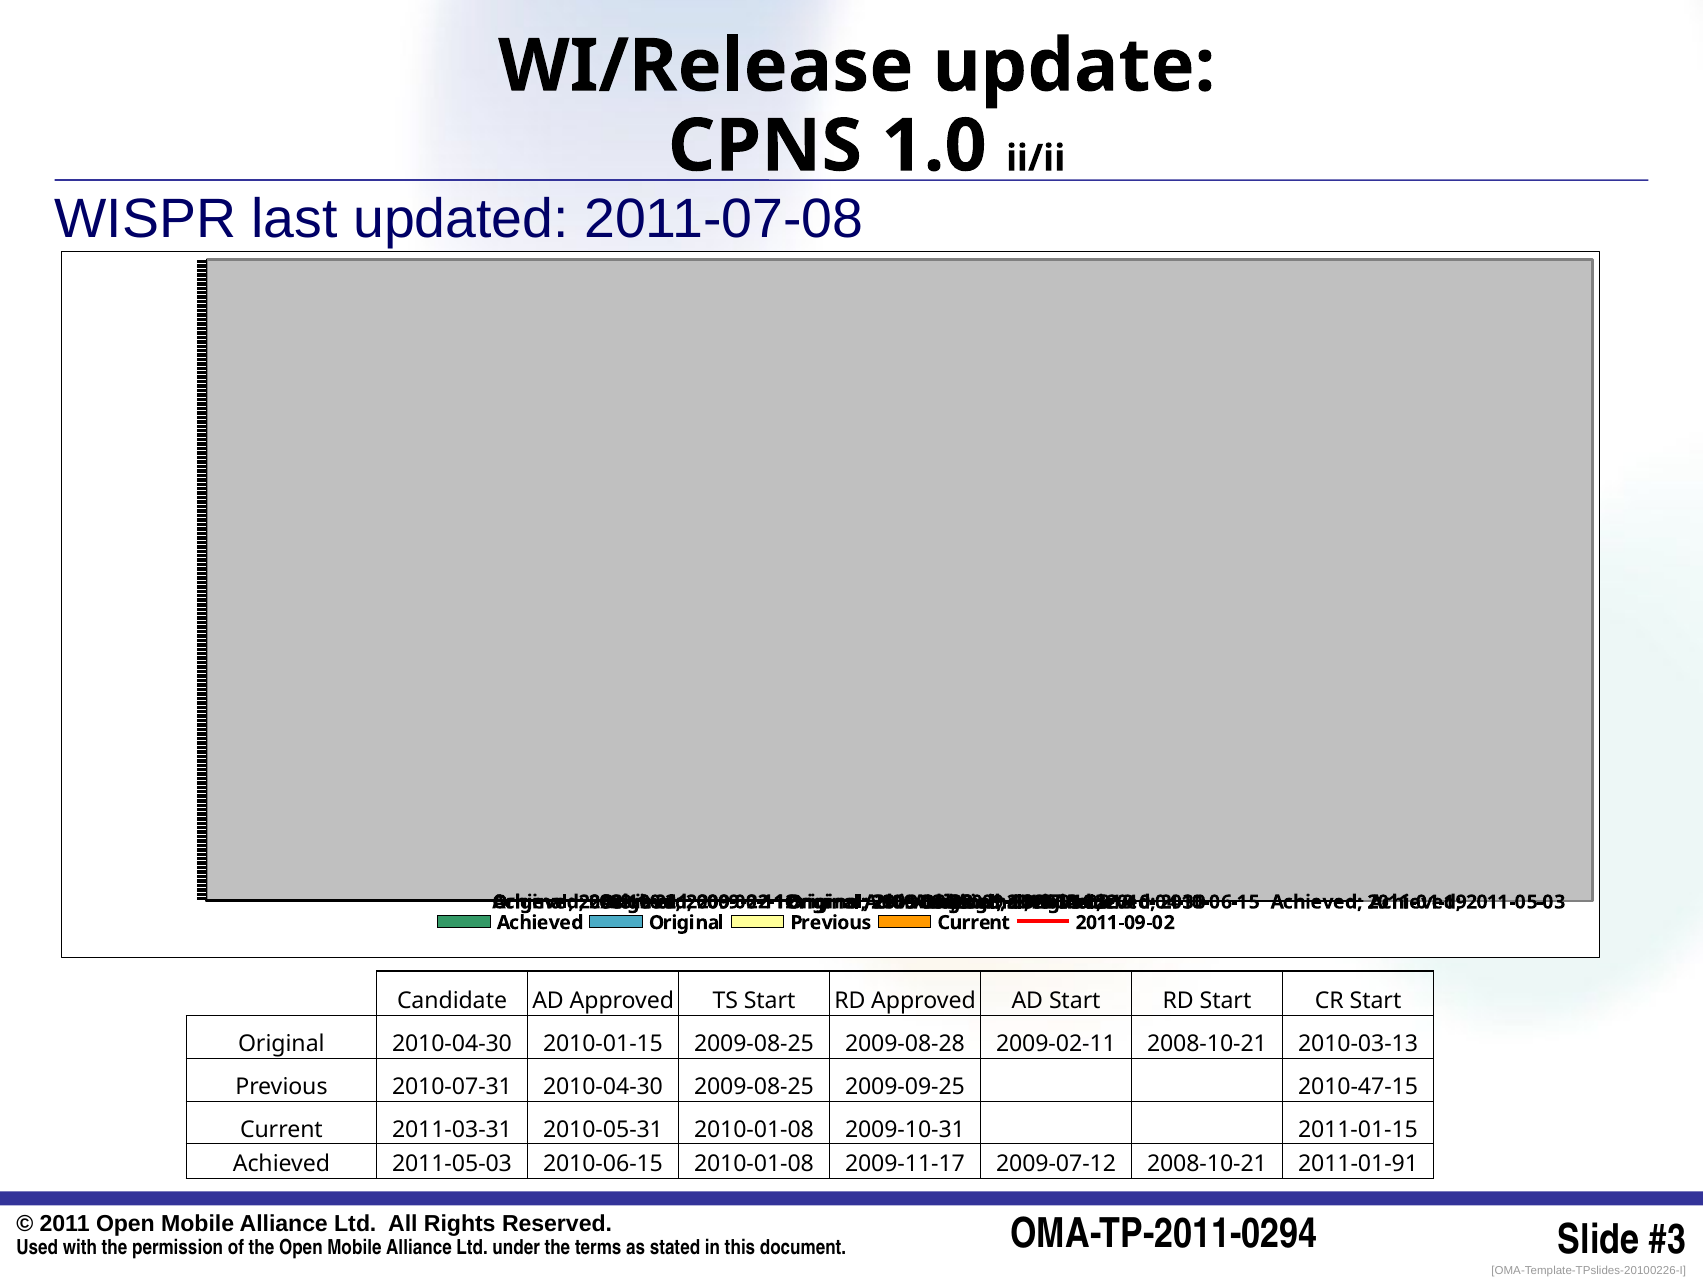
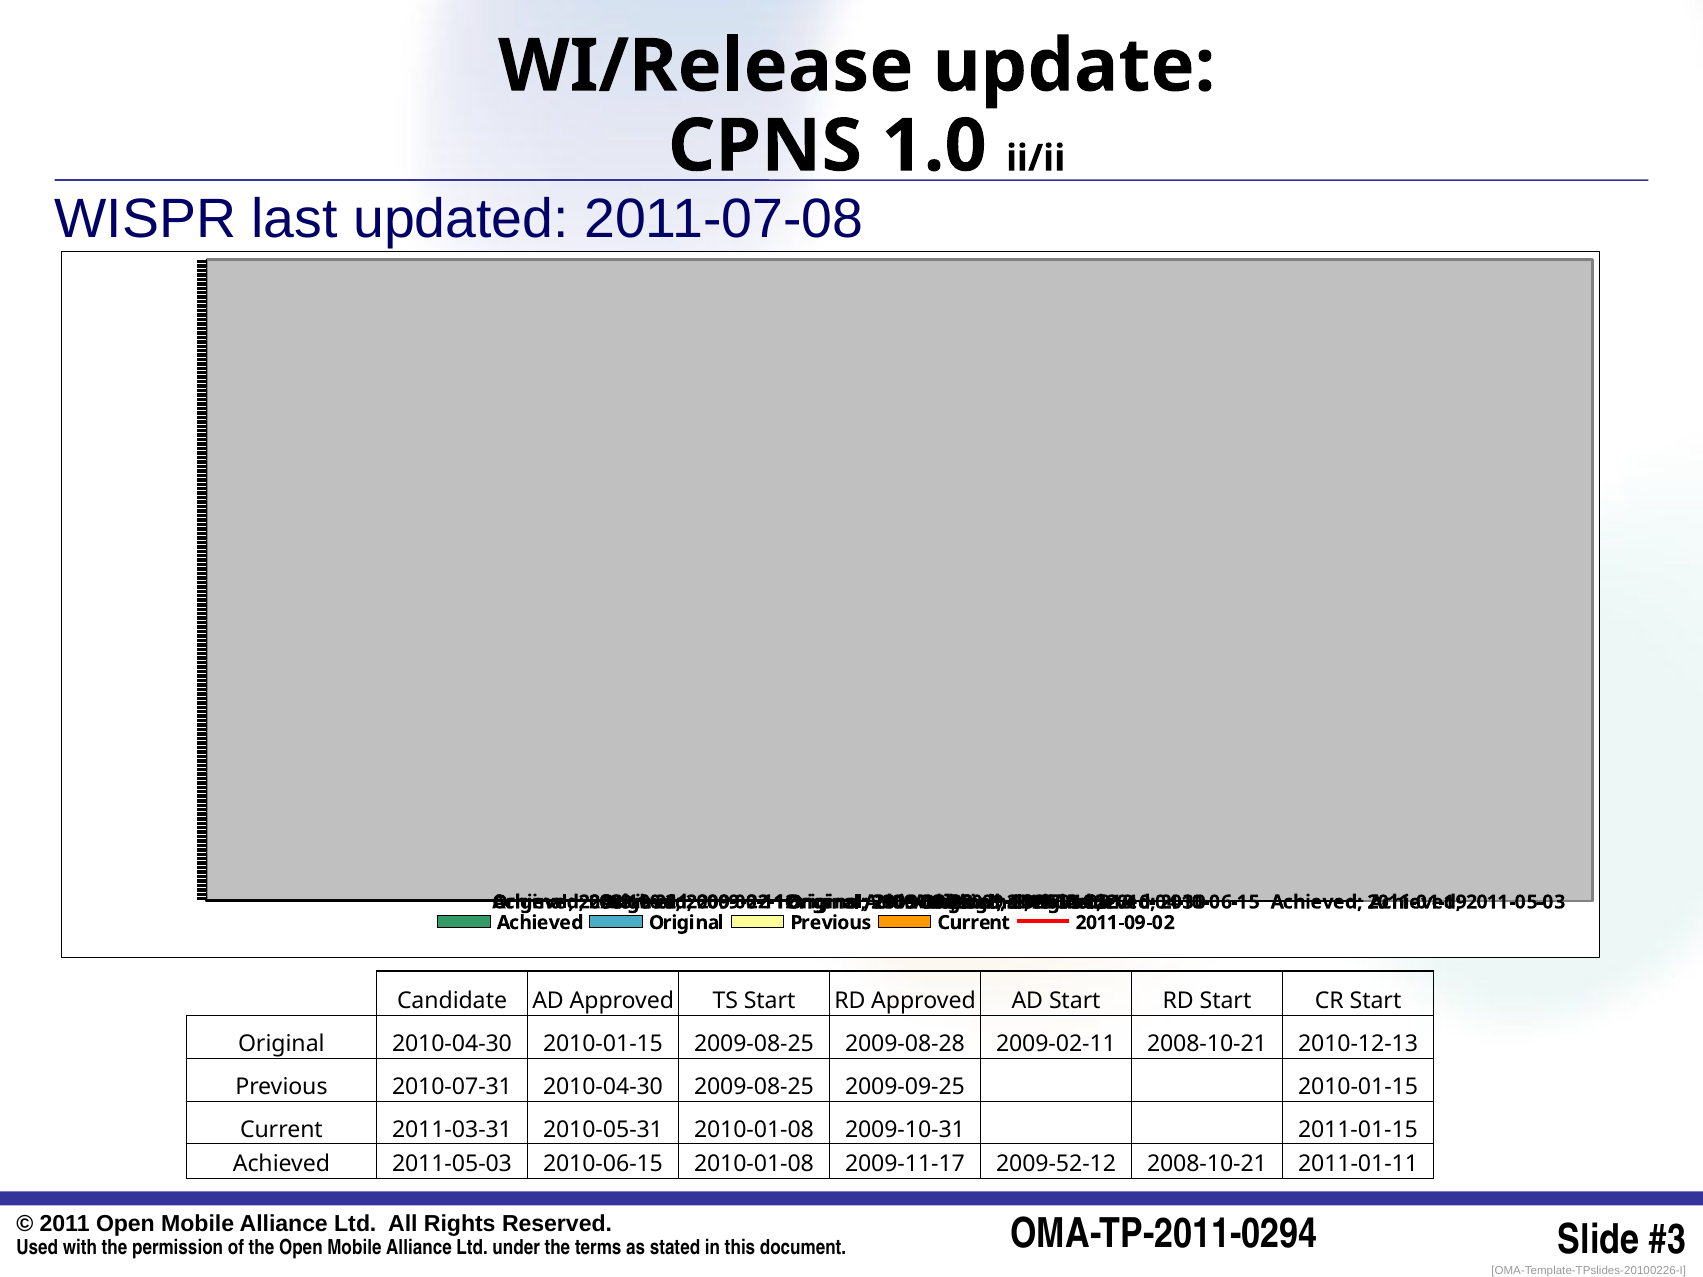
2010-03-13: 2010-03-13 -> 2010-12-13
2009-09-25 2010-47-15: 2010-47-15 -> 2010-01-15
2009-07-12: 2009-07-12 -> 2009-52-12
2011-01-91: 2011-01-91 -> 2011-01-11
